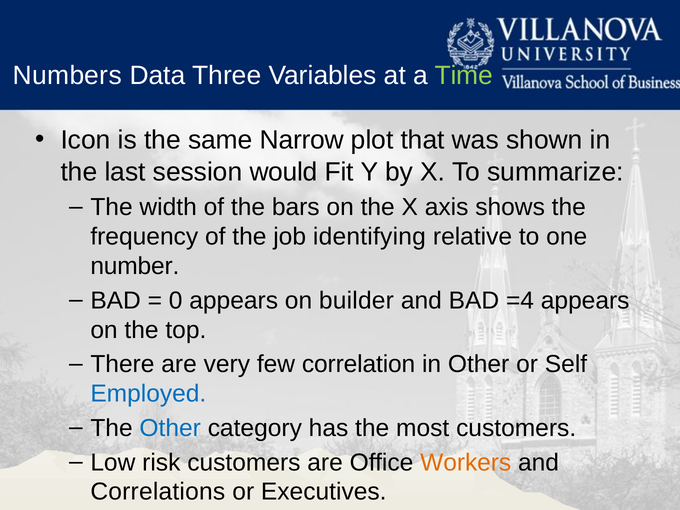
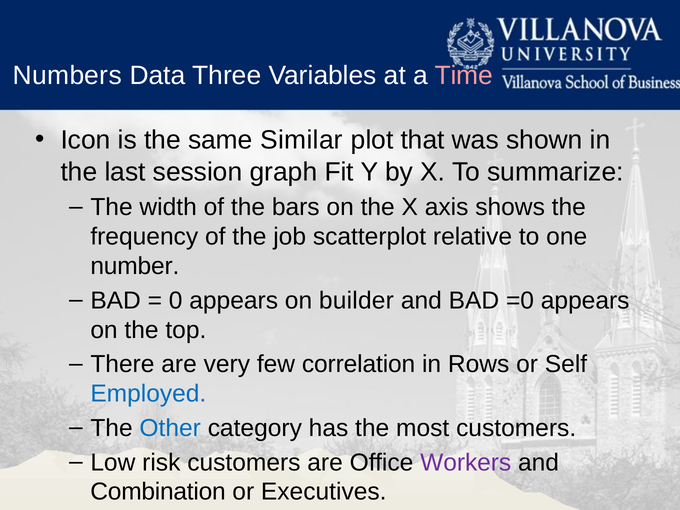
Time colour: light green -> pink
Narrow: Narrow -> Similar
would: would -> graph
identifying: identifying -> scatterplot
=4: =4 -> =0
in Other: Other -> Rows
Workers colour: orange -> purple
Correlations: Correlations -> Combination
